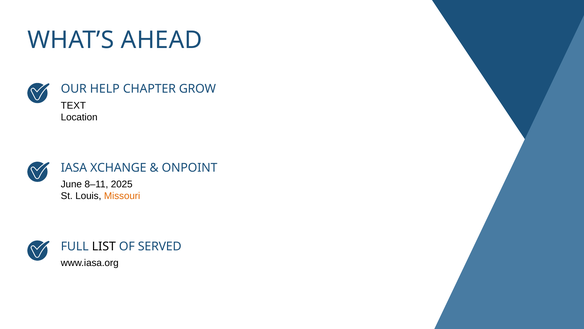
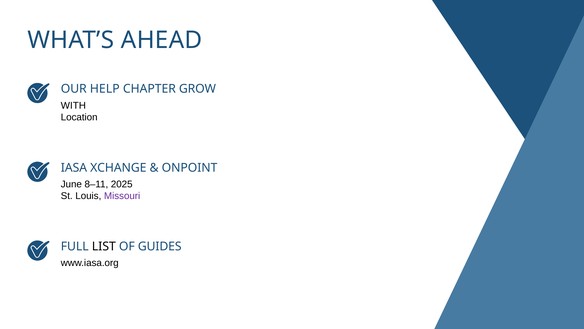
TEXT: TEXT -> WITH
Missouri colour: orange -> purple
SERVED: SERVED -> GUIDES
